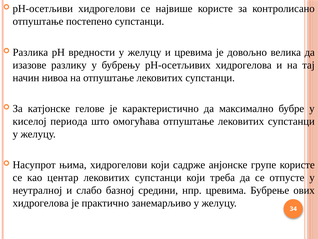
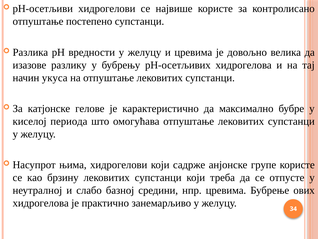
нивоа: нивоа -> укуса
центар: центар -> брзину
